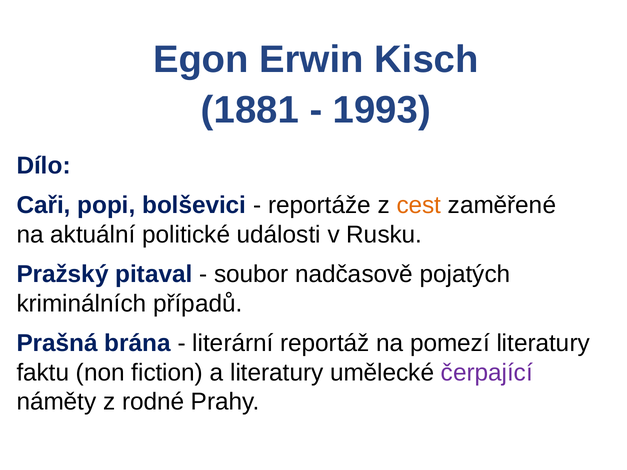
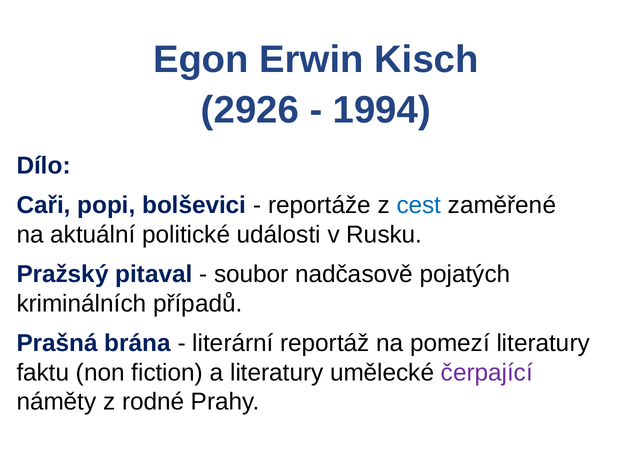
1881: 1881 -> 2926
1993: 1993 -> 1994
cest colour: orange -> blue
